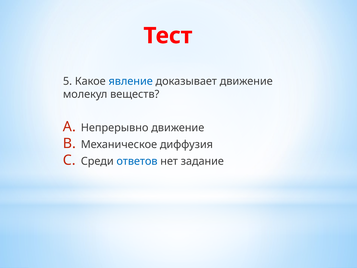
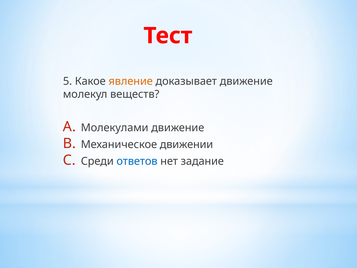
явление colour: blue -> orange
Непрерывно: Непрерывно -> Молекулами
диффузия: диффузия -> движении
